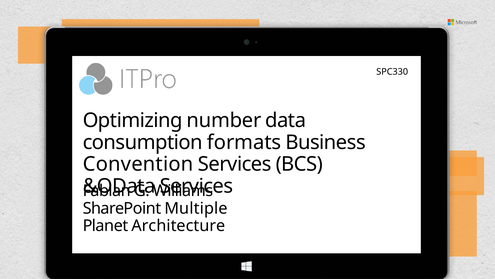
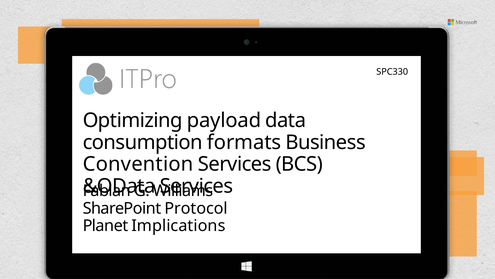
number: number -> payload
Multiple: Multiple -> Protocol
Architecture: Architecture -> Implications
